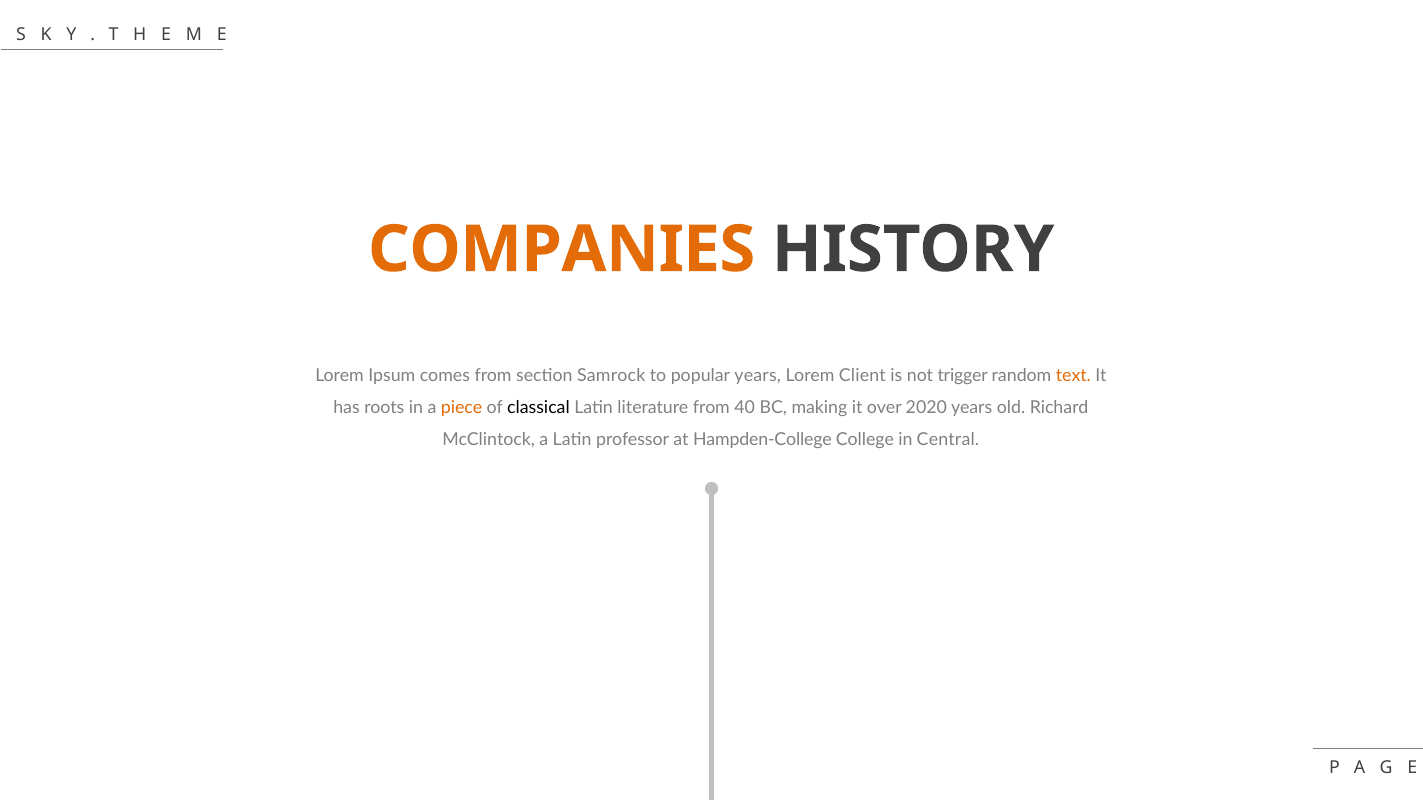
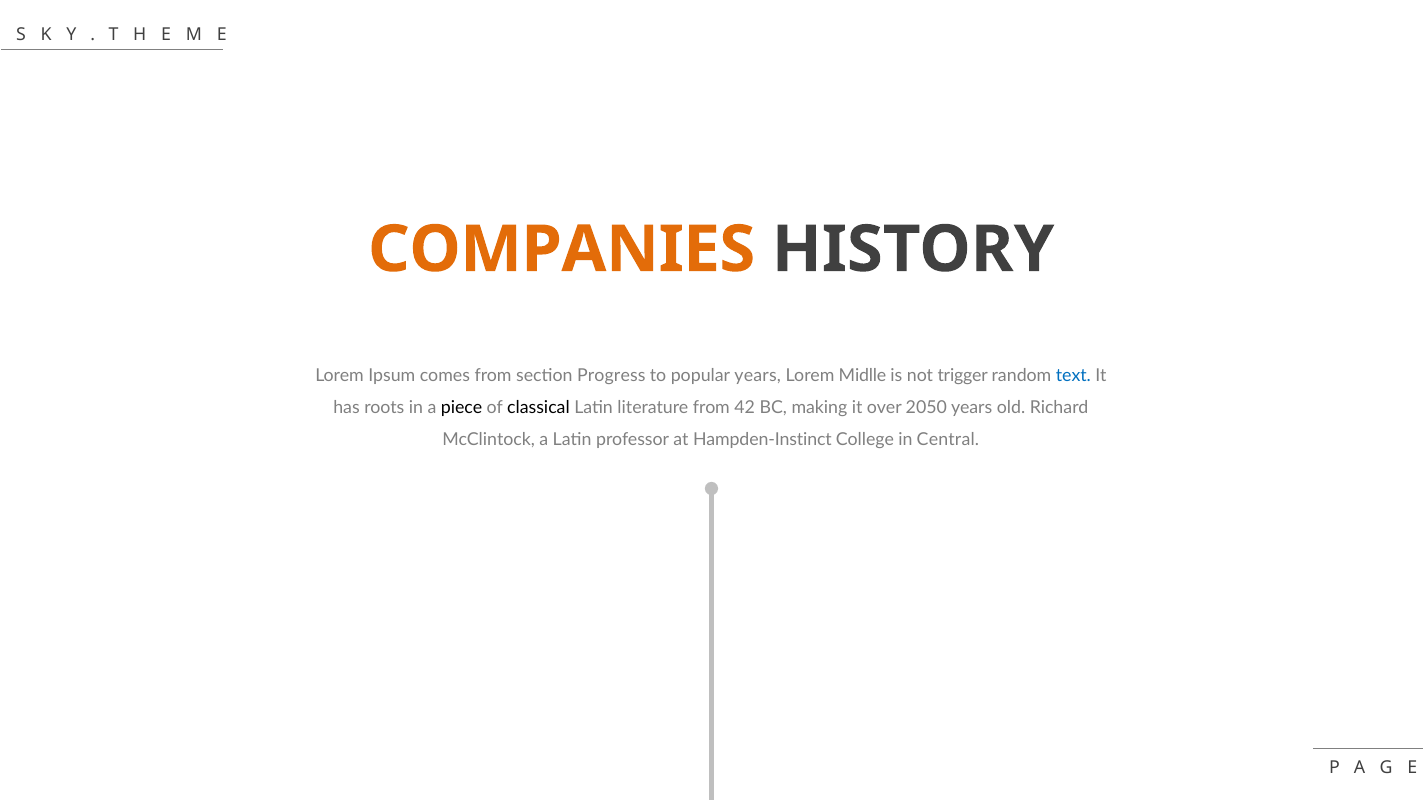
Samrock: Samrock -> Progress
Client: Client -> Midlle
text colour: orange -> blue
piece colour: orange -> black
40: 40 -> 42
2020: 2020 -> 2050
Hampden-College: Hampden-College -> Hampden-Instinct
